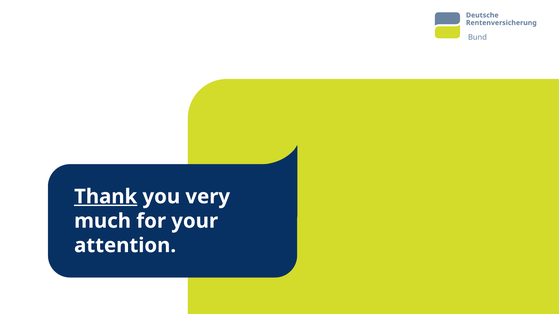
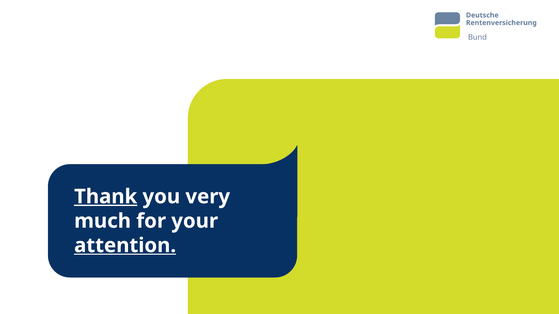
attention underline: none -> present
